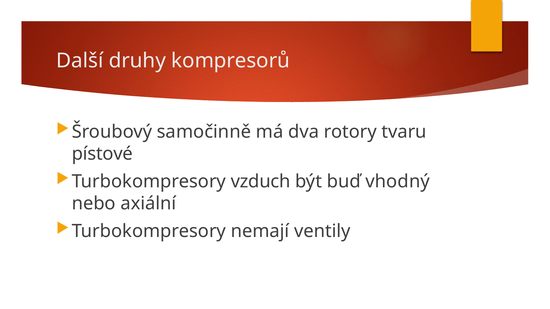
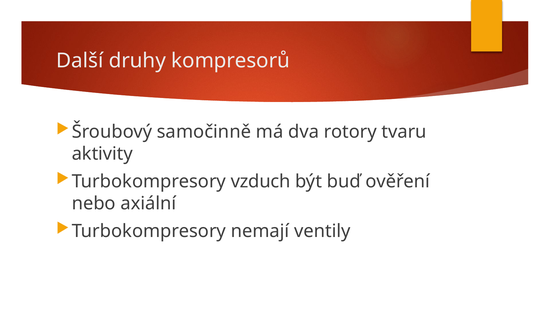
pístové: pístové -> aktivity
vhodný: vhodný -> ověření
